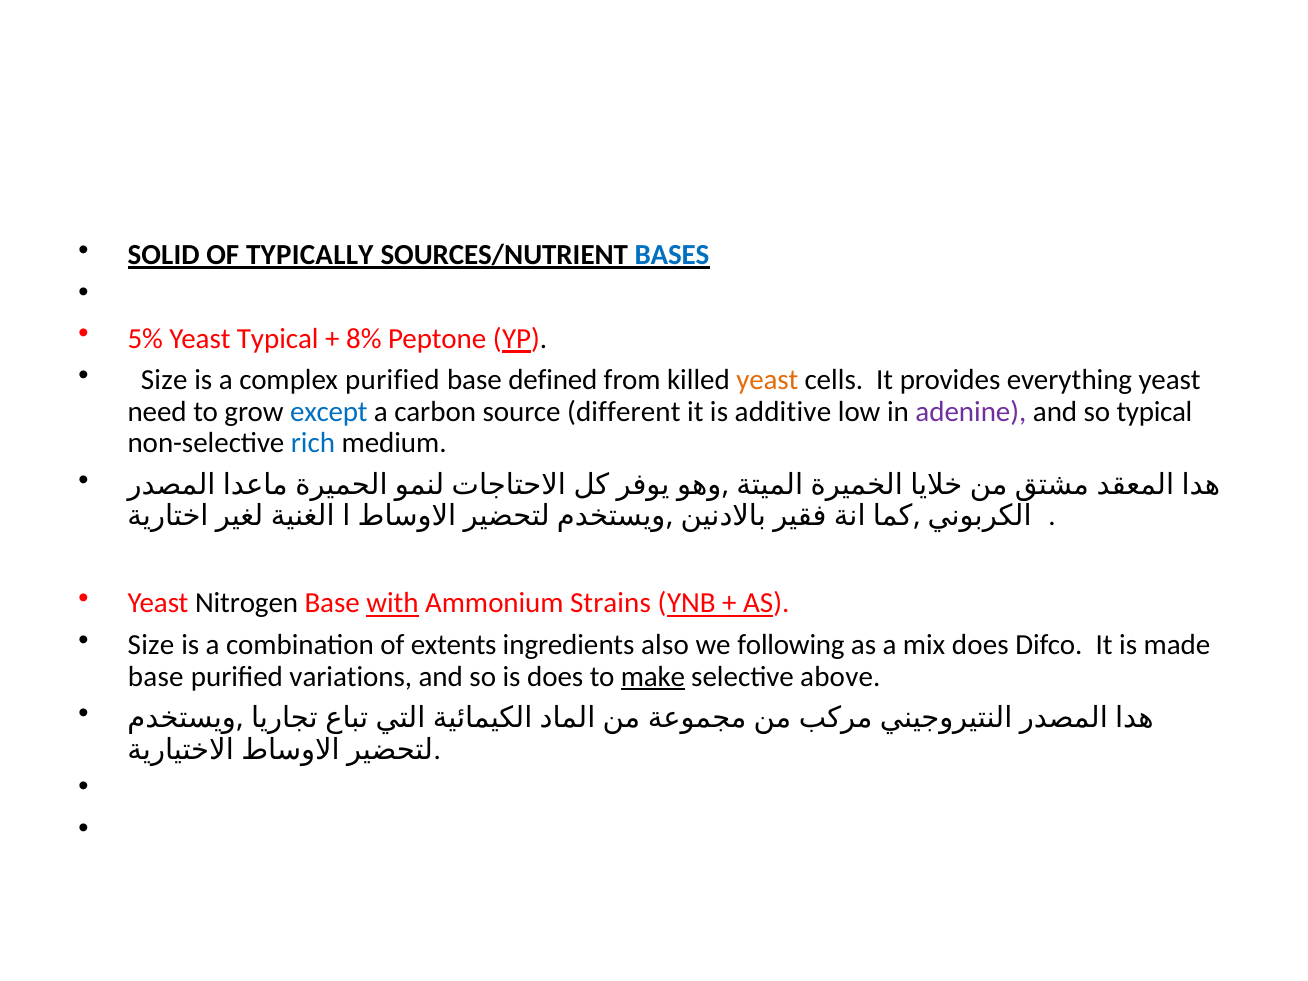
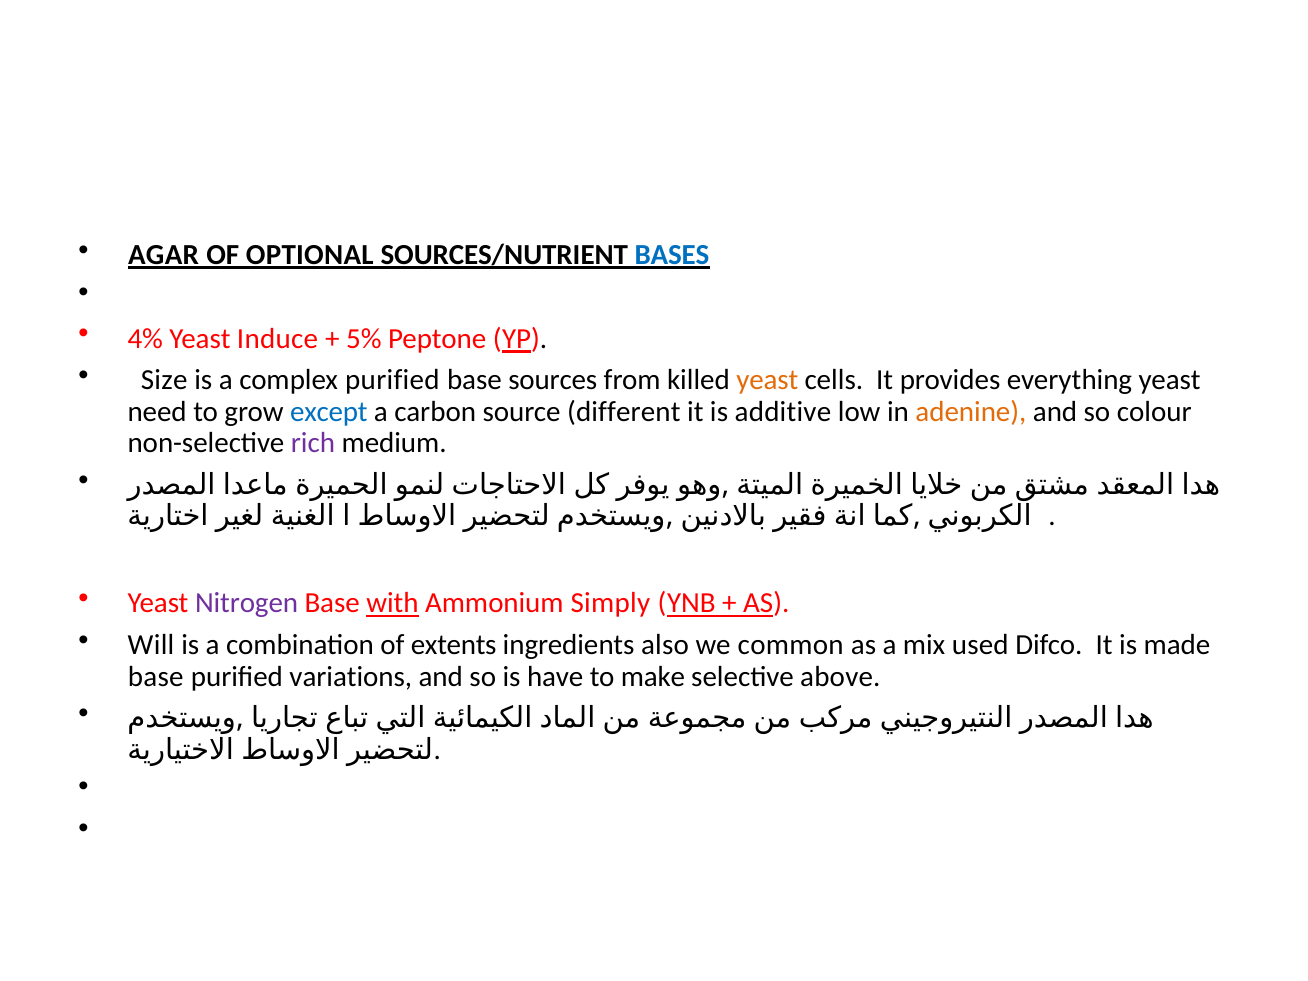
SOLID: SOLID -> AGAR
TYPICALLY: TYPICALLY -> OPTIONAL
5%: 5% -> 4%
Yeast Typical: Typical -> Induce
8%: 8% -> 5%
defined: defined -> sources
adenine colour: purple -> orange
so typical: typical -> colour
rich colour: blue -> purple
Nitrogen colour: black -> purple
Strains: Strains -> Simply
Size at (151, 645): Size -> Will
following: following -> common
mix does: does -> used
is does: does -> have
make underline: present -> none
